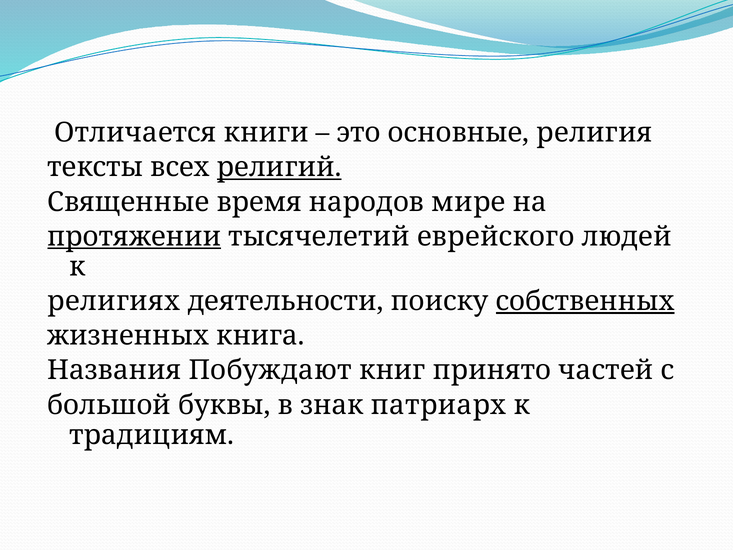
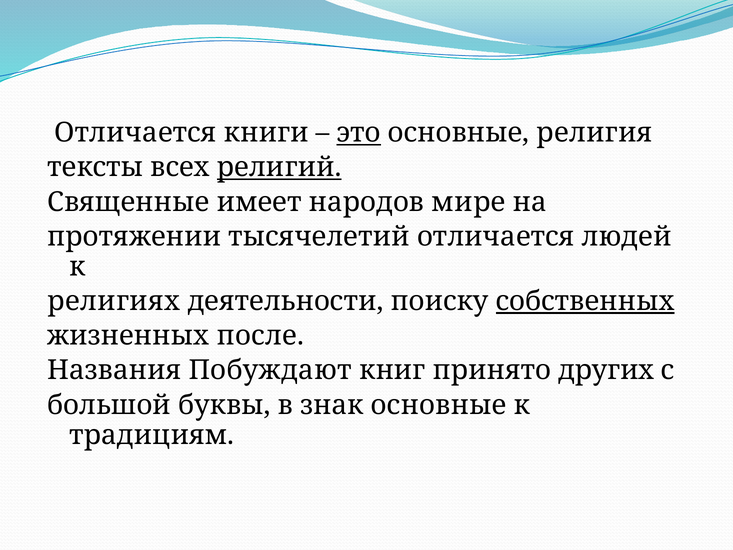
это underline: none -> present
время: время -> имеет
протяжении underline: present -> none
тысячелетий еврейского: еврейского -> отличается
книга: книга -> после
частей: частей -> других
знак патриарх: патриарх -> основные
